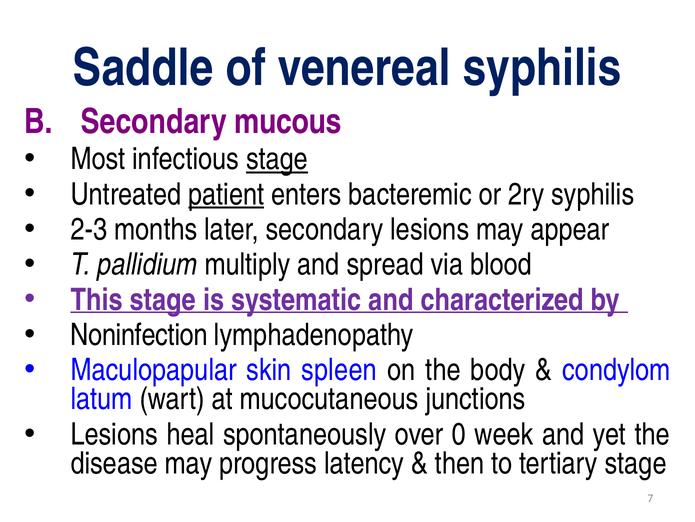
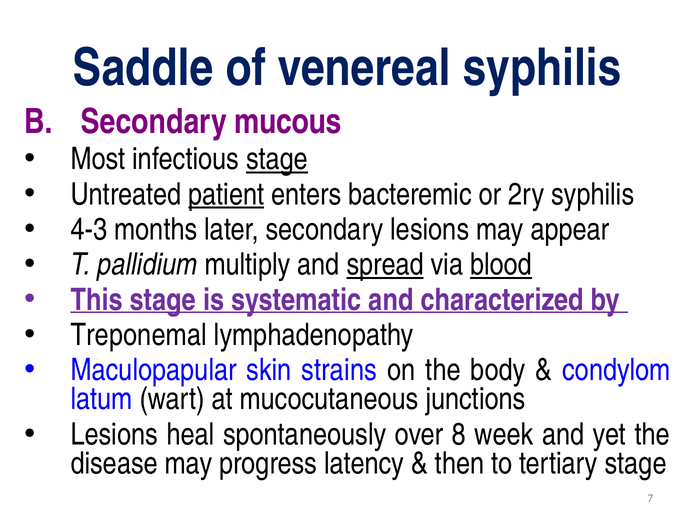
2-3: 2-3 -> 4-3
spread underline: none -> present
blood underline: none -> present
Noninfection: Noninfection -> Treponemal
spleen: spleen -> strains
0: 0 -> 8
